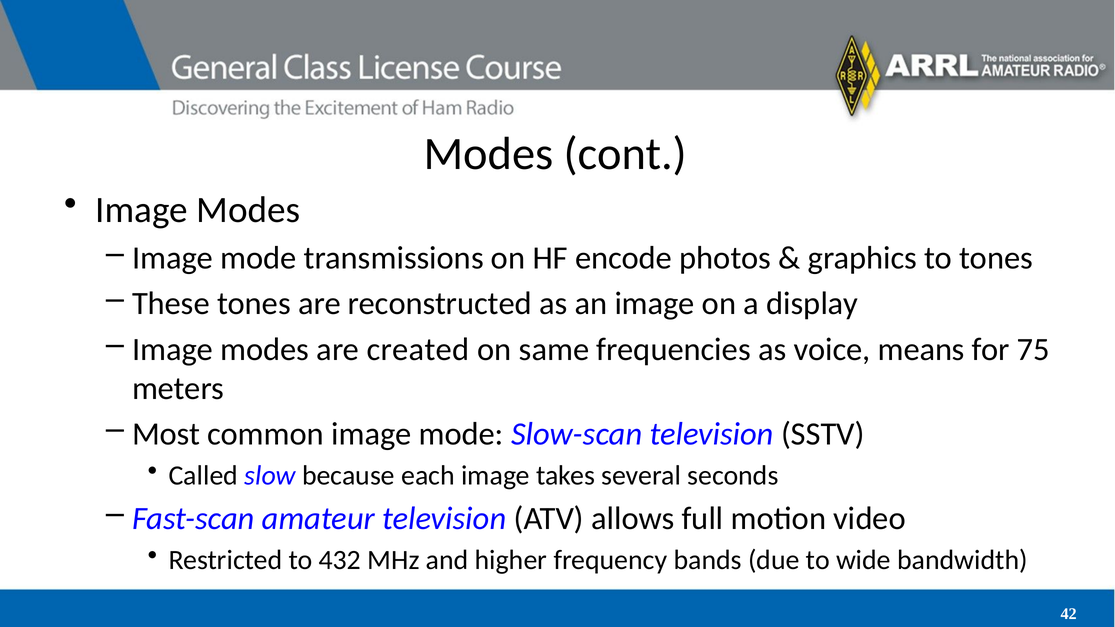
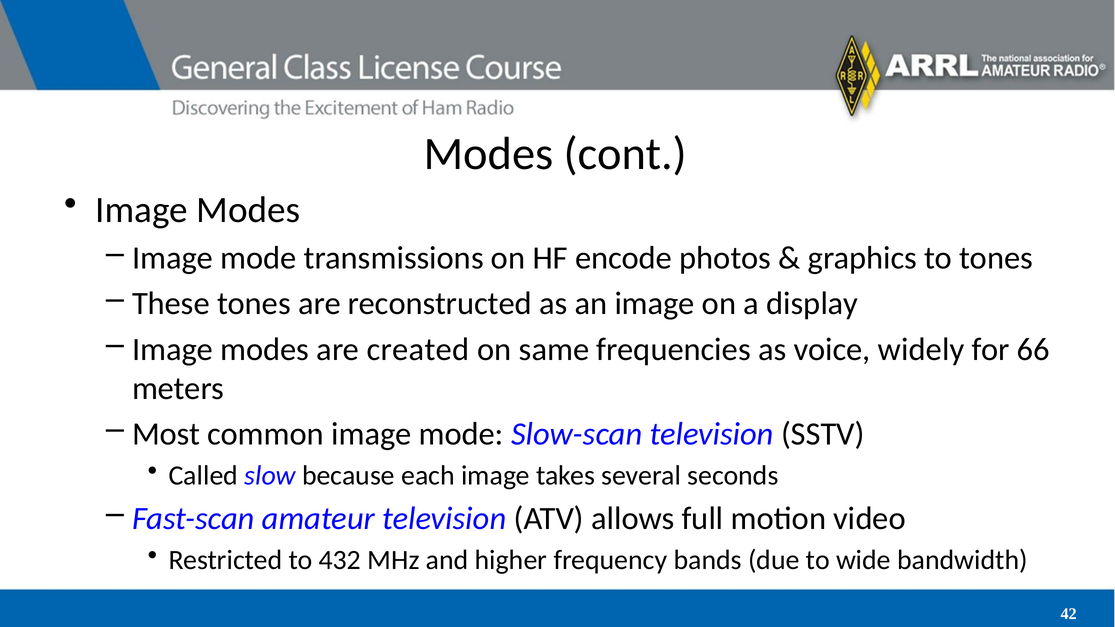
means: means -> widely
75: 75 -> 66
